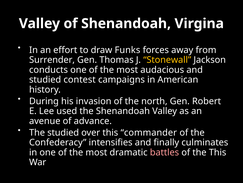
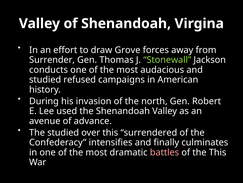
Funks: Funks -> Grove
Stonewall colour: yellow -> light green
contest: contest -> refused
commander: commander -> surrendered
